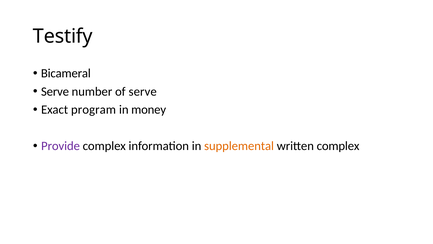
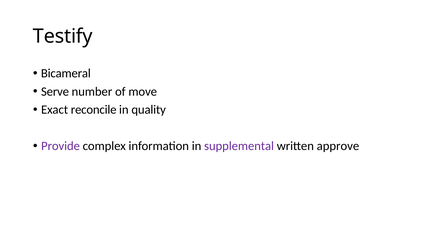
of serve: serve -> move
program: program -> reconcile
money: money -> quality
supplemental colour: orange -> purple
written complex: complex -> approve
